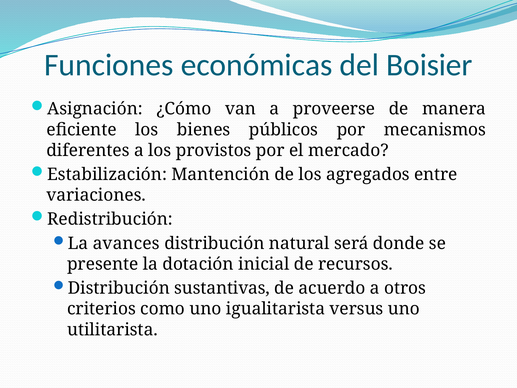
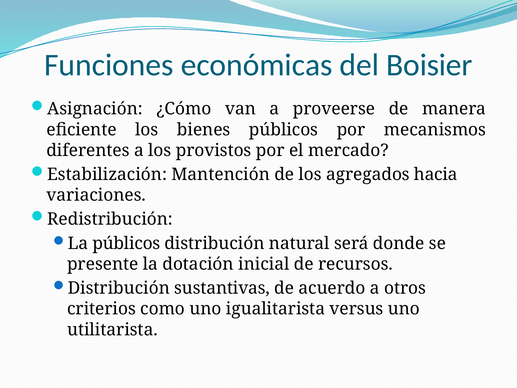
entre: entre -> hacia
La avances: avances -> públicos
